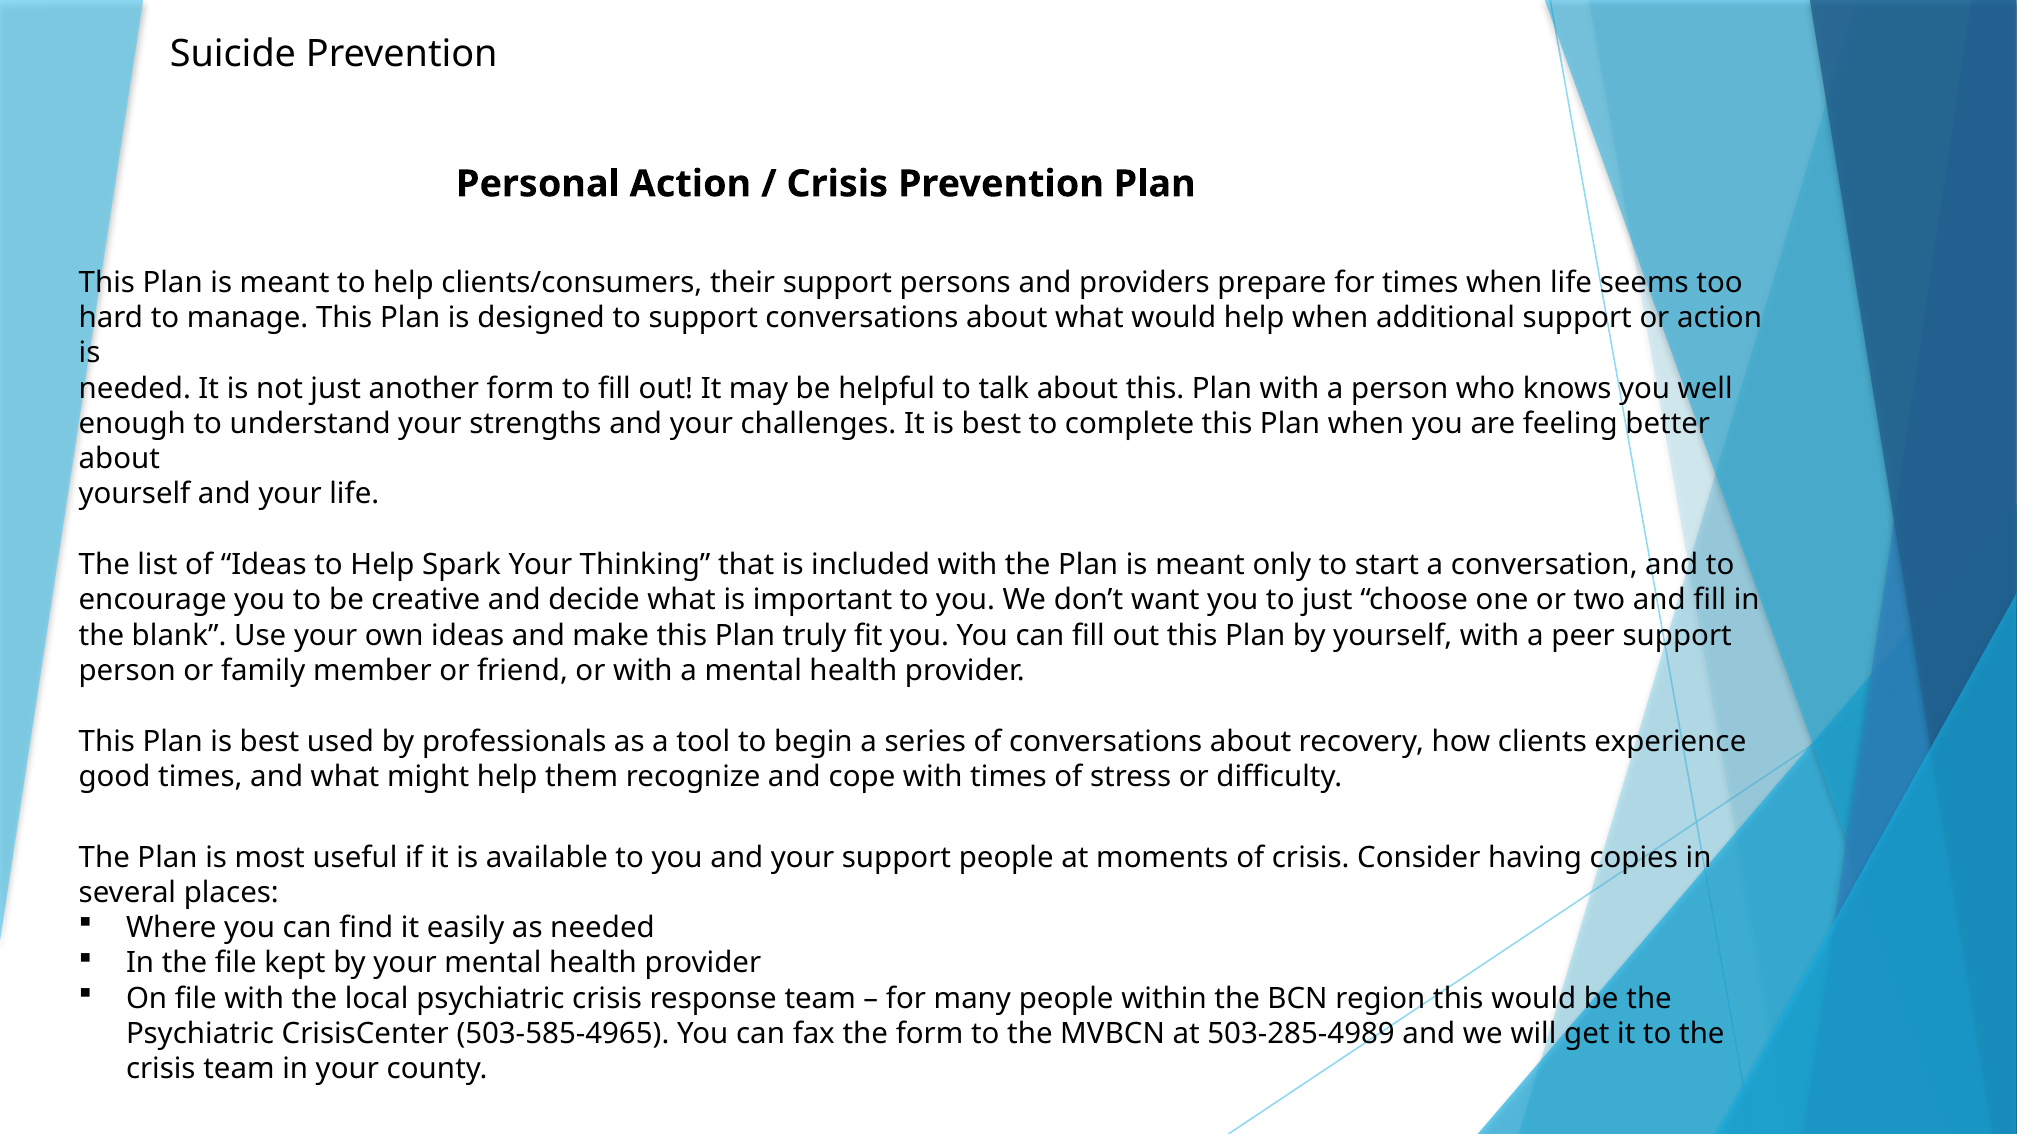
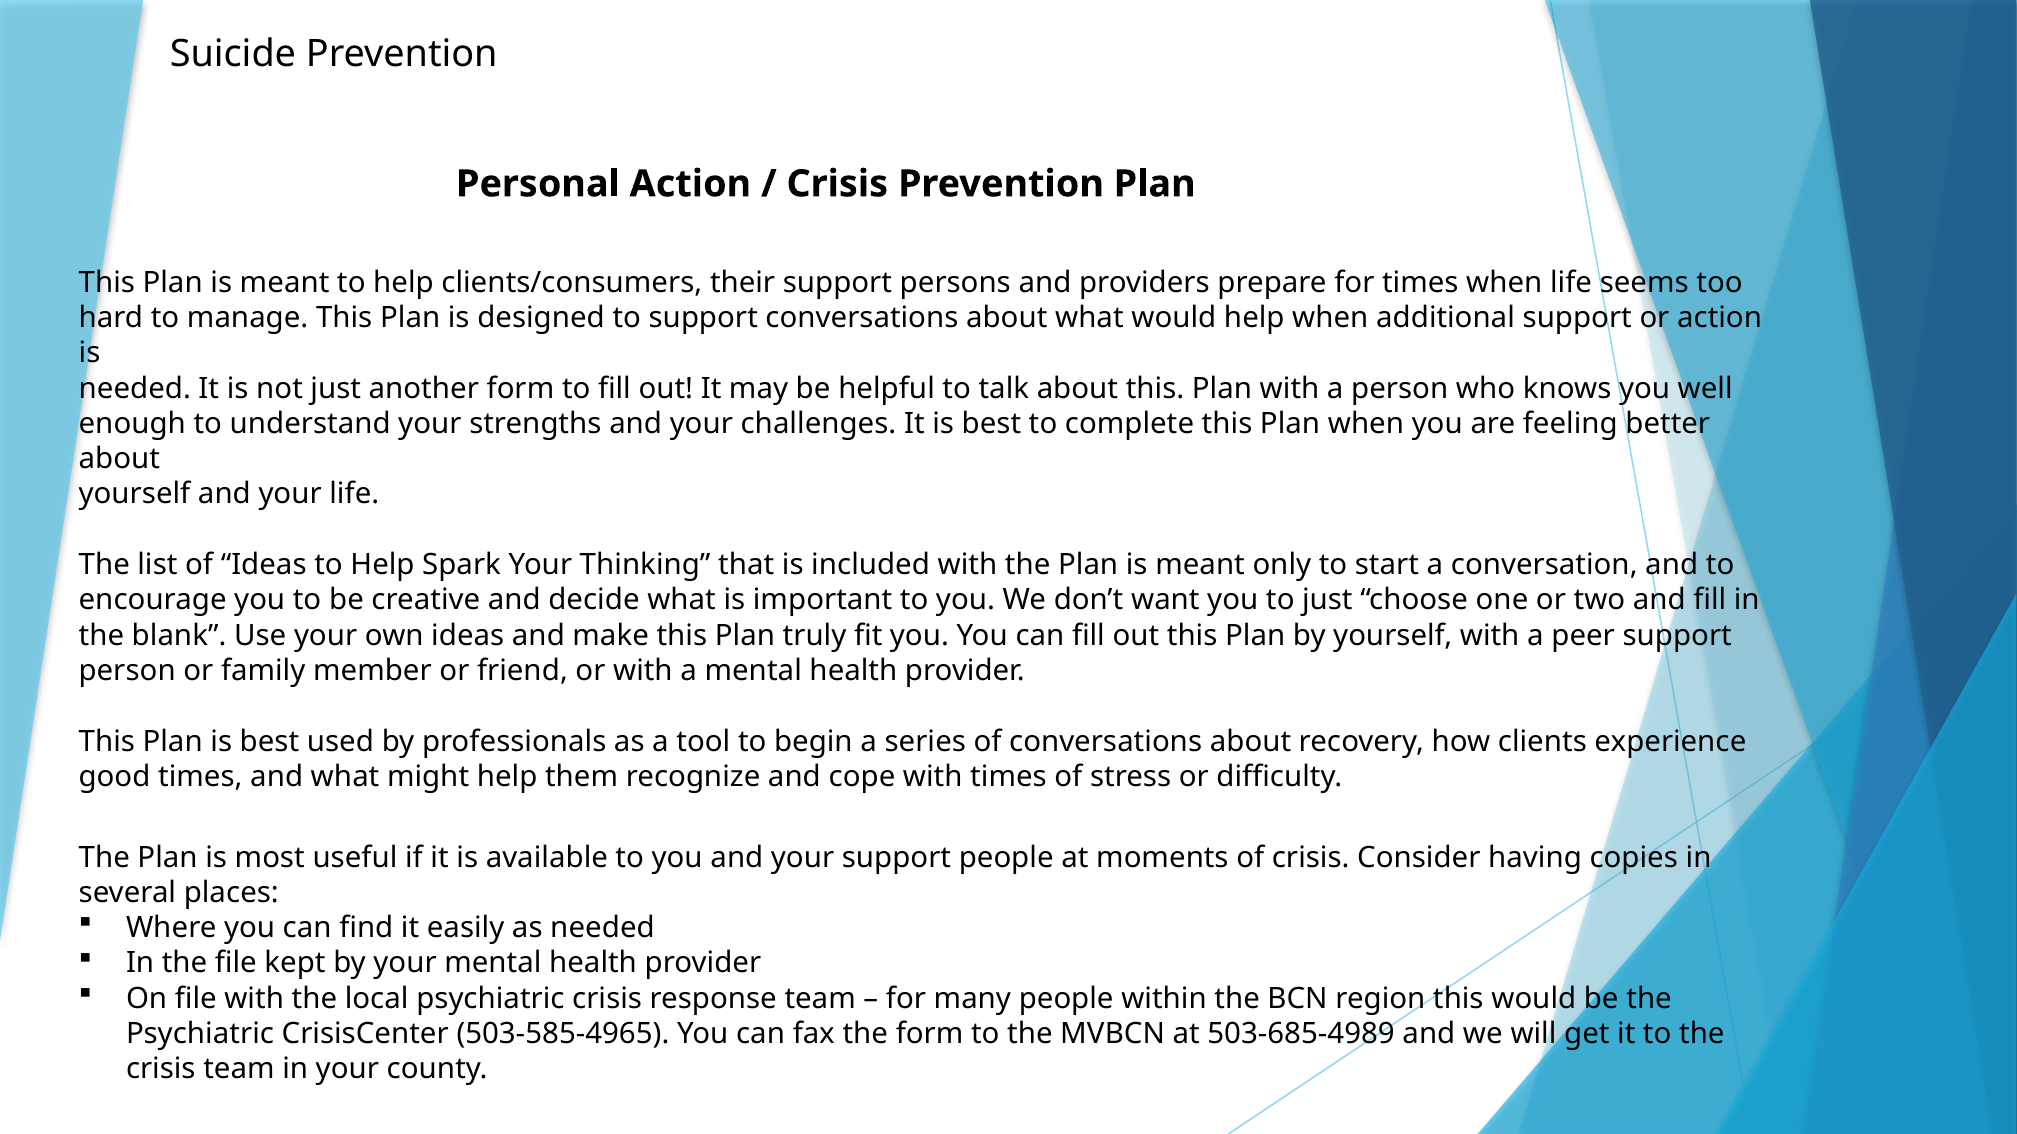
503-285-4989: 503-285-4989 -> 503-685-4989
